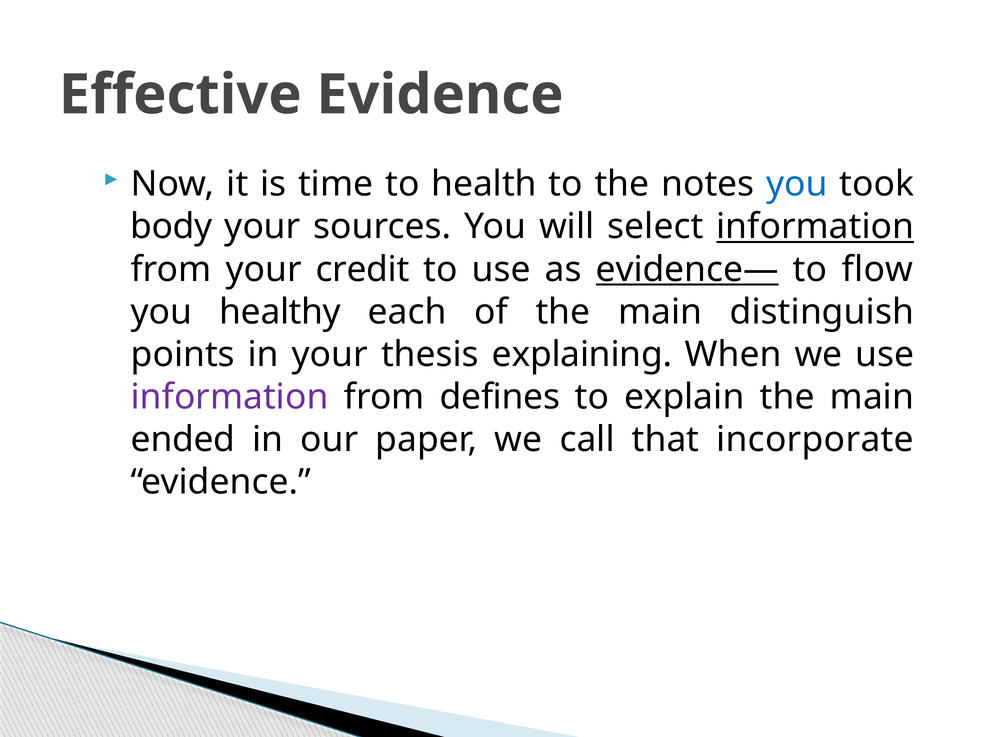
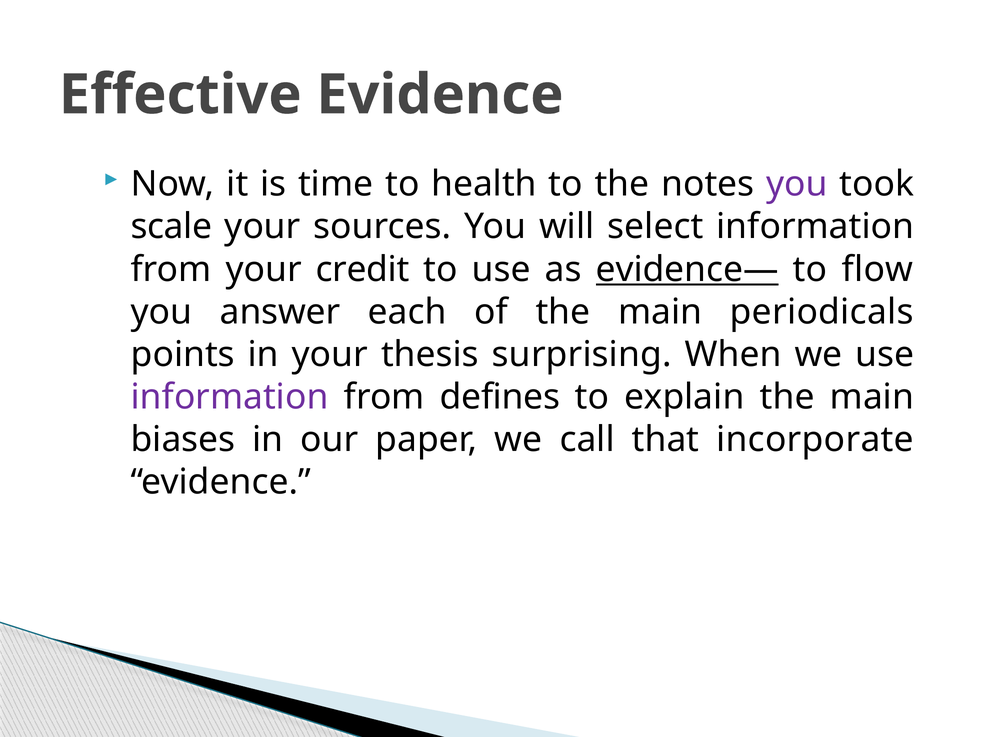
you at (797, 184) colour: blue -> purple
body: body -> scale
information at (815, 227) underline: present -> none
healthy: healthy -> answer
distinguish: distinguish -> periodicals
explaining: explaining -> surprising
ended: ended -> biases
